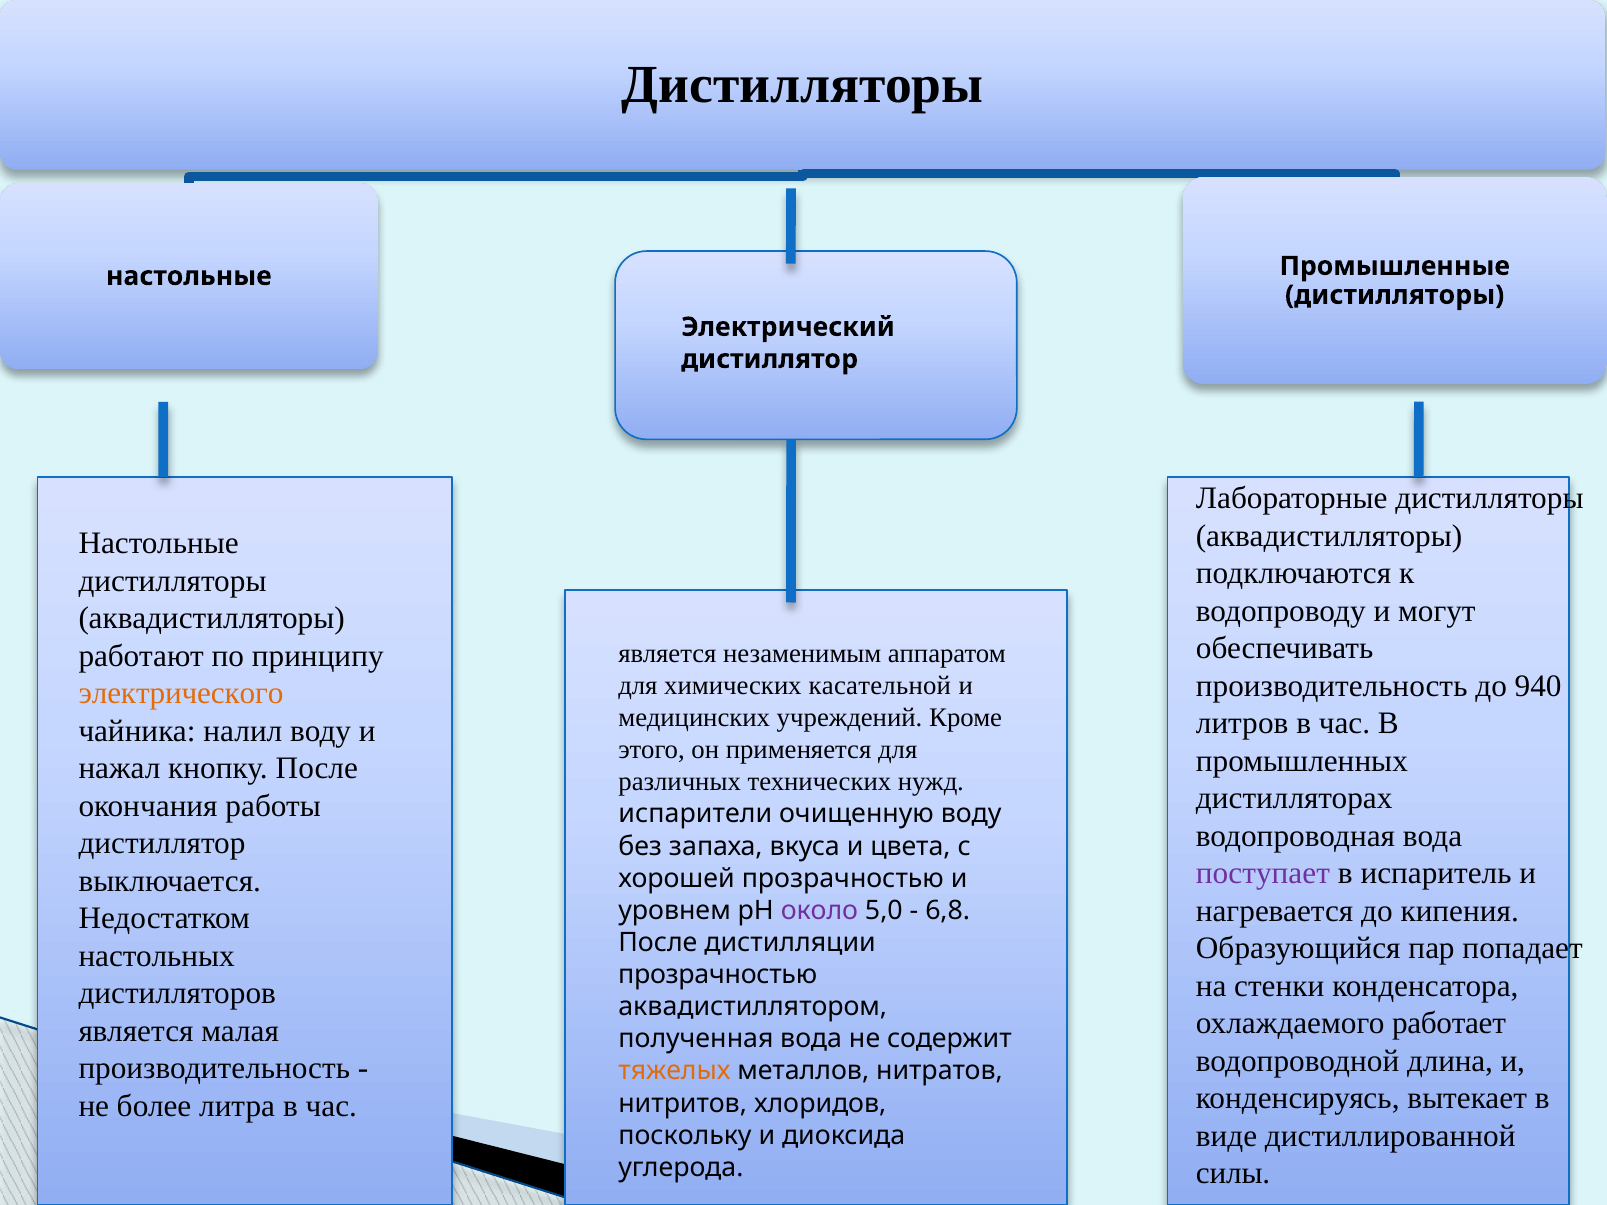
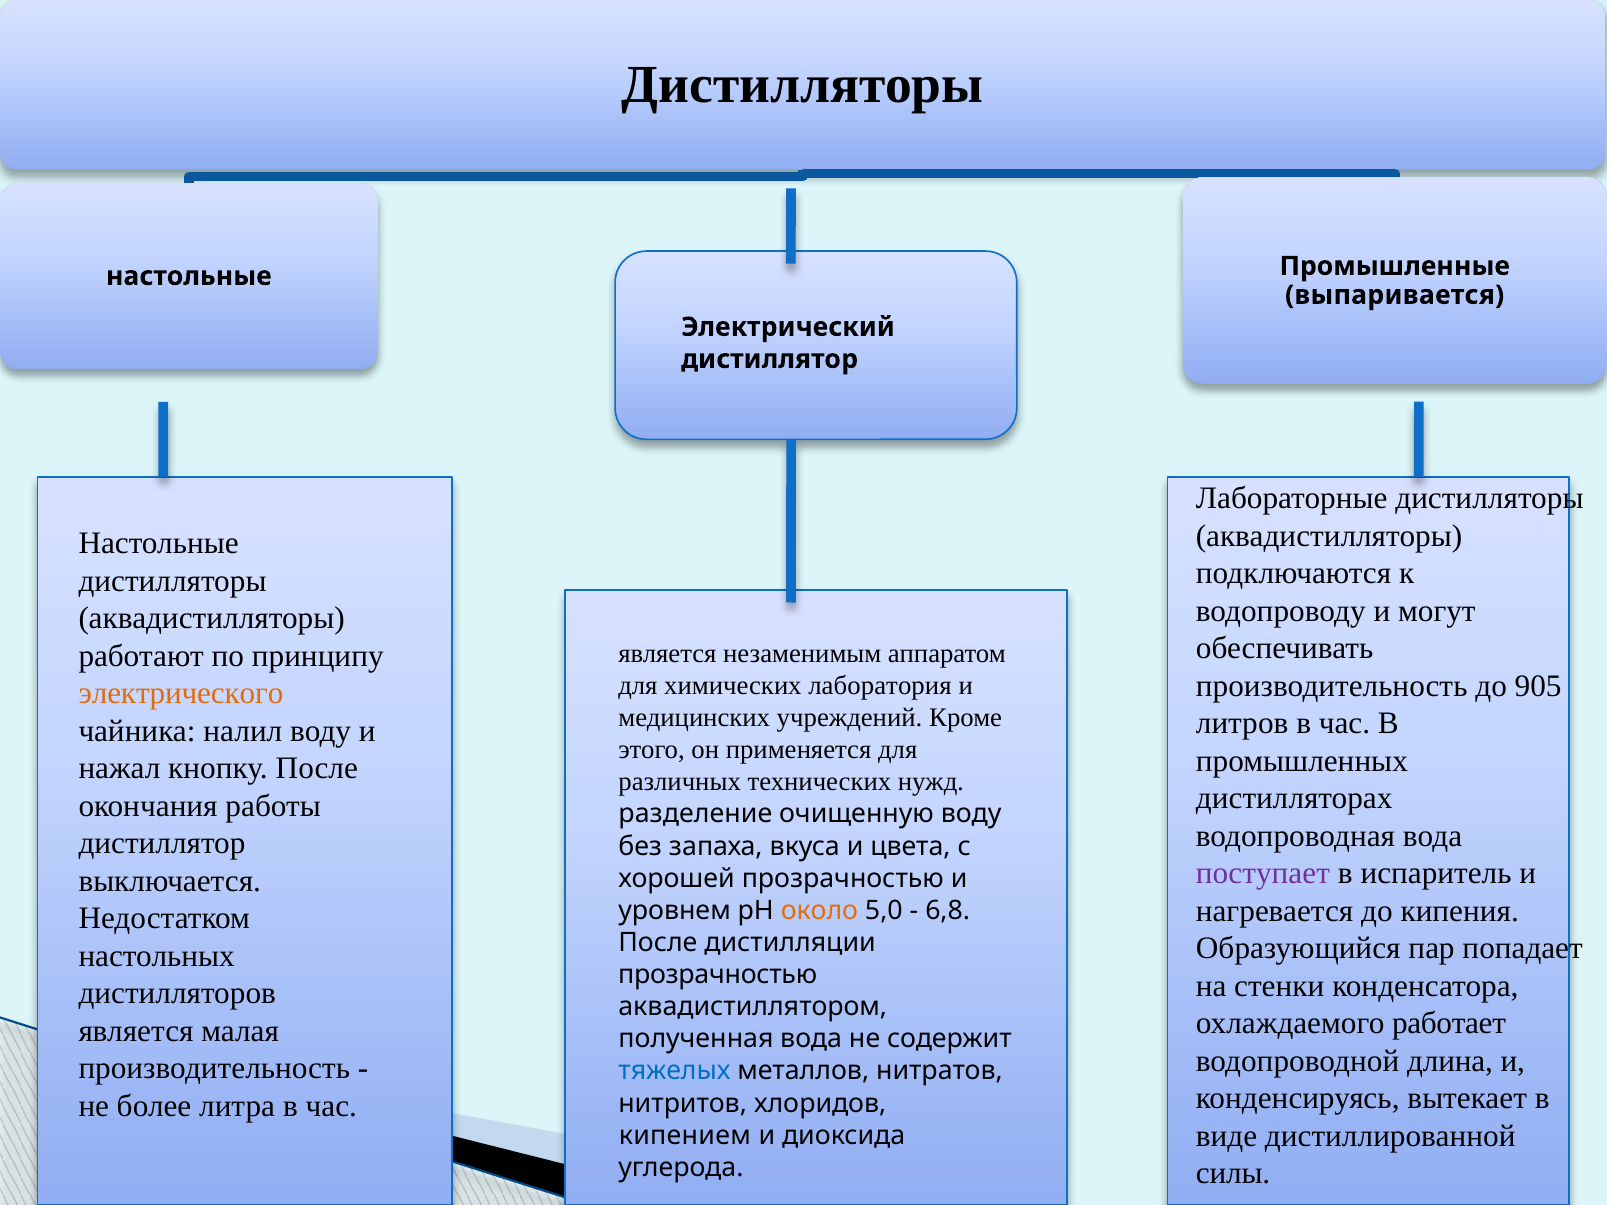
дистилляторы at (1395, 295): дистилляторы -> выпаривается
940: 940 -> 905
касательной: касательной -> лаборатория
испарители: испарители -> разделение
около colour: purple -> orange
тяжелых colour: orange -> blue
поскольку: поскольку -> кипением
